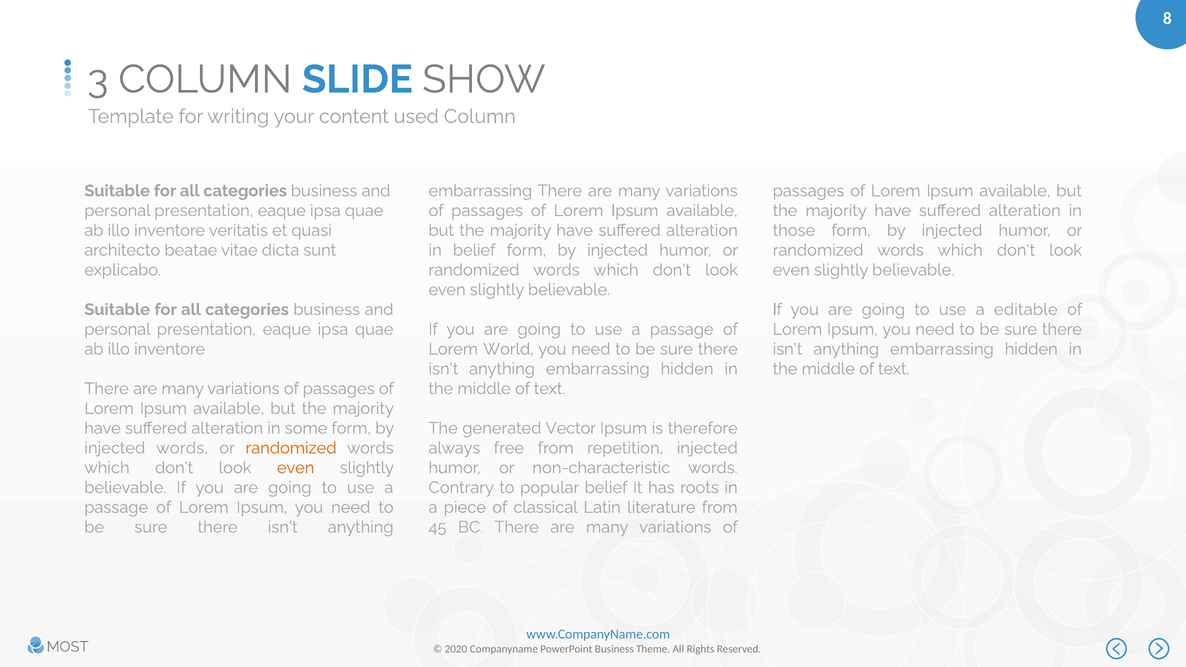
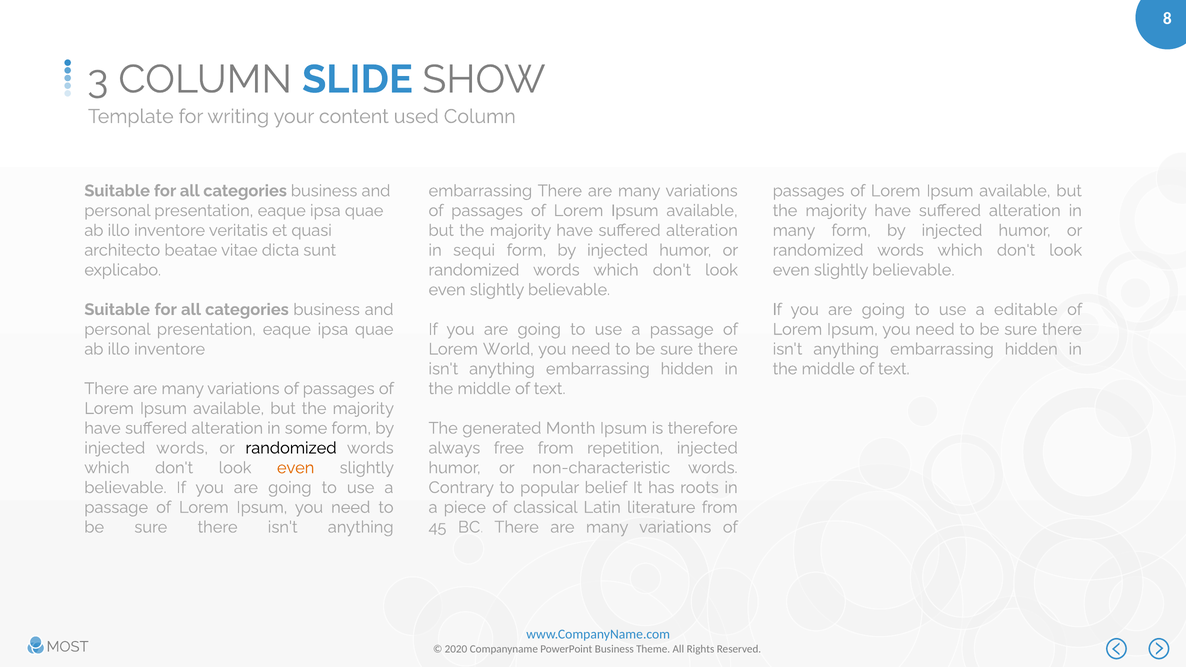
those at (794, 230): those -> many
in belief: belief -> sequi
Vector: Vector -> Month
randomized at (291, 448) colour: orange -> black
